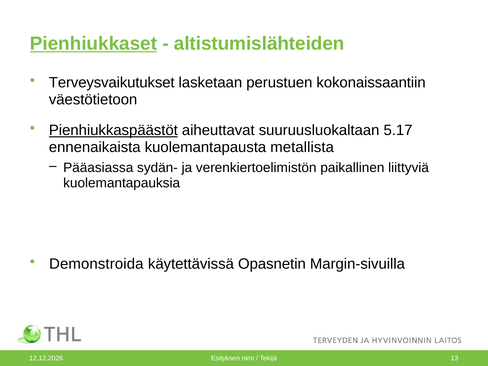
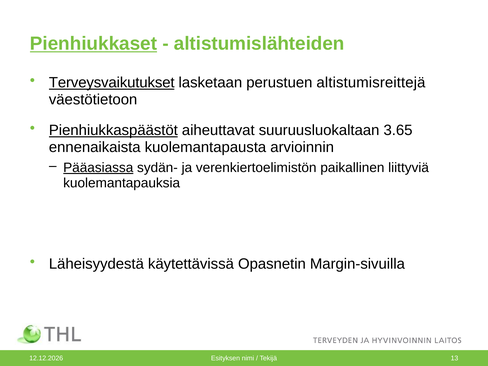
Terveysvaikutukset underline: none -> present
kokonaissaantiin: kokonaissaantiin -> altistumisreittejä
5.17: 5.17 -> 3.65
metallista: metallista -> arvioinnin
Pääasiassa underline: none -> present
Demonstroida: Demonstroida -> Läheisyydestä
